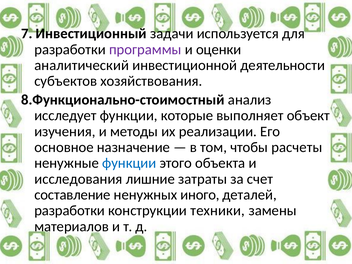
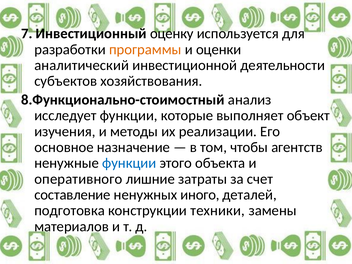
задачи: задачи -> оценку
программы colour: purple -> orange
расчеты: расчеты -> агентств
исследования: исследования -> оперативного
разработки at (70, 211): разработки -> подготовка
